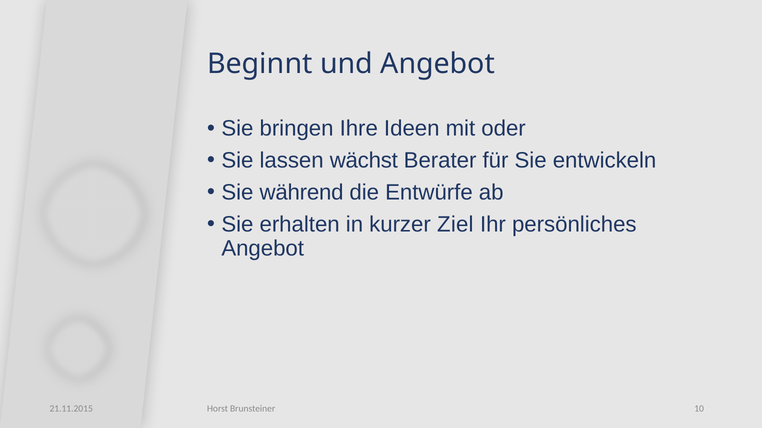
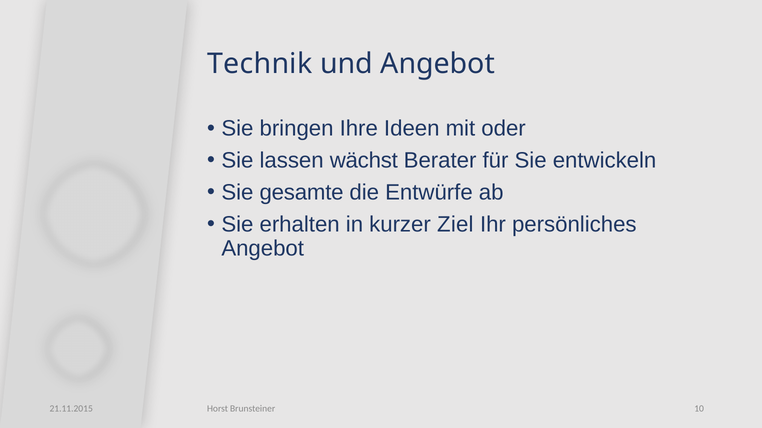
Beginnt: Beginnt -> Technik
während: während -> gesamte
